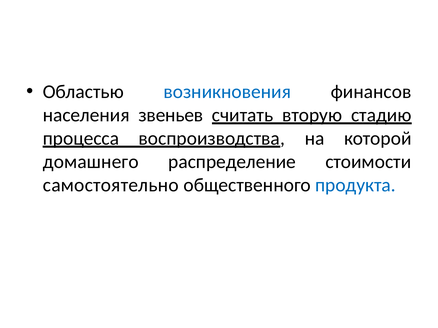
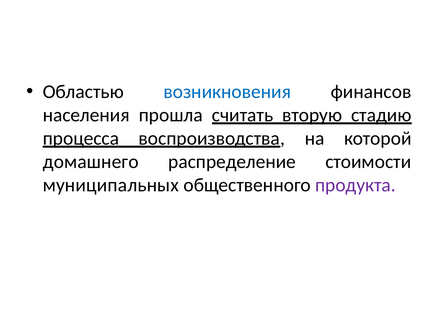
звеньев: звеньев -> прошла
самостоятельно: самостоятельно -> муниципальных
продукта colour: blue -> purple
